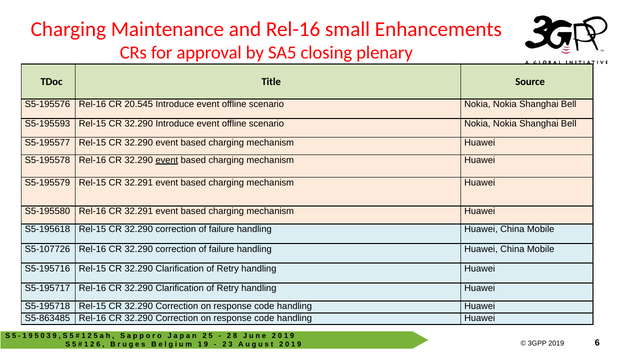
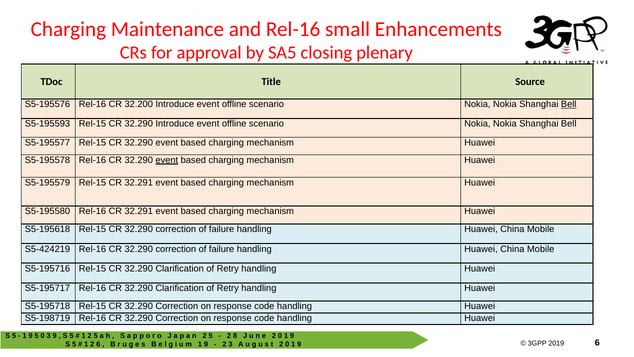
20.545: 20.545 -> 32.200
Bell at (569, 104) underline: none -> present
S5-107726: S5-107726 -> S5-424219
S5-863485: S5-863485 -> S5-198719
